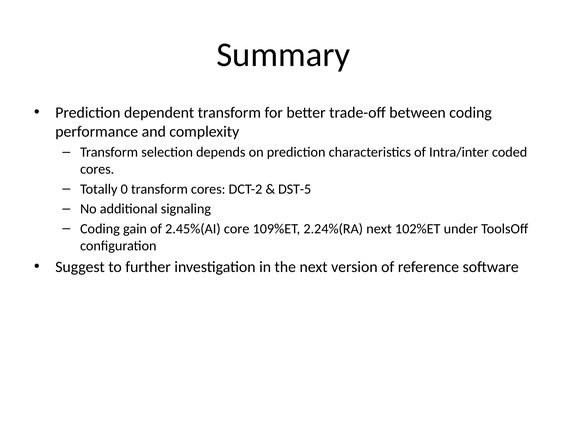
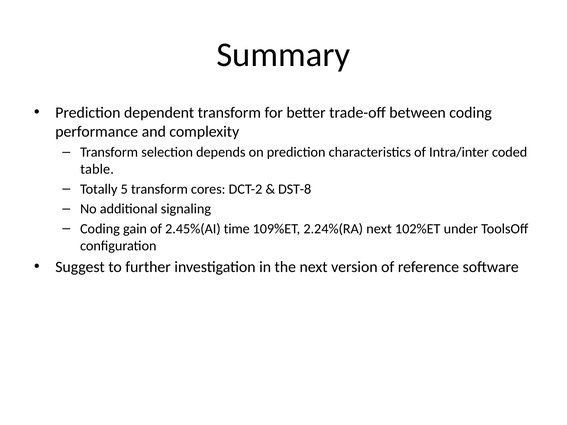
cores at (97, 169): cores -> table
0: 0 -> 5
DST-5: DST-5 -> DST-8
core: core -> time
